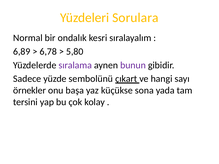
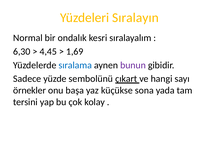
Sorulara: Sorulara -> Sıralayın
6,89: 6,89 -> 6,30
6,78: 6,78 -> 4,45
5,80: 5,80 -> 1,69
sıralama colour: purple -> blue
